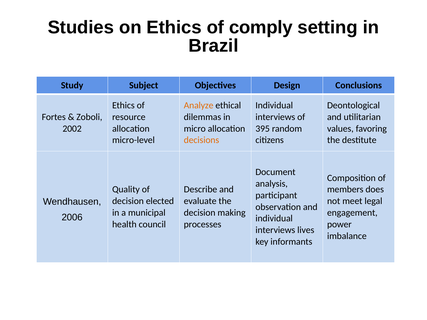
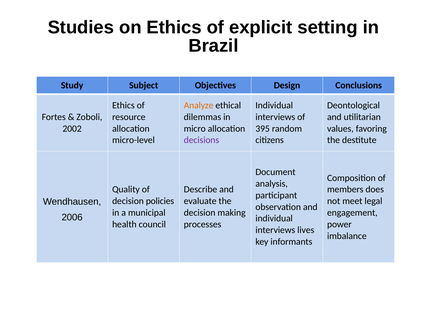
comply: comply -> explicit
decisions colour: orange -> purple
elected: elected -> policies
